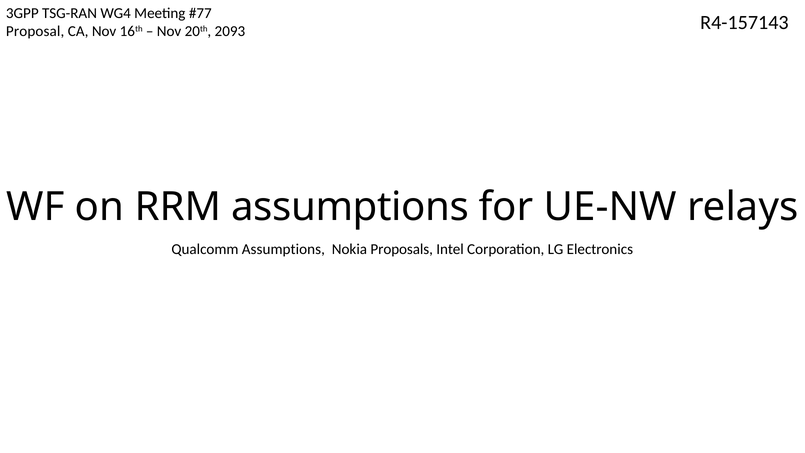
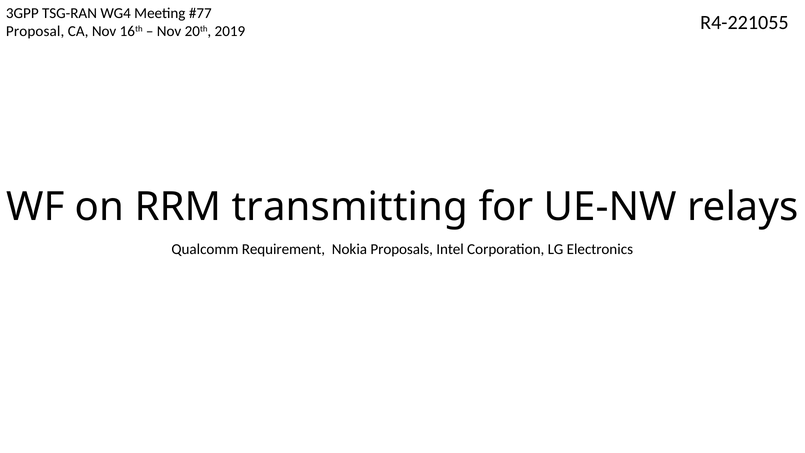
R4-157143: R4-157143 -> R4-221055
2093: 2093 -> 2019
RRM assumptions: assumptions -> transmitting
Qualcomm Assumptions: Assumptions -> Requirement
